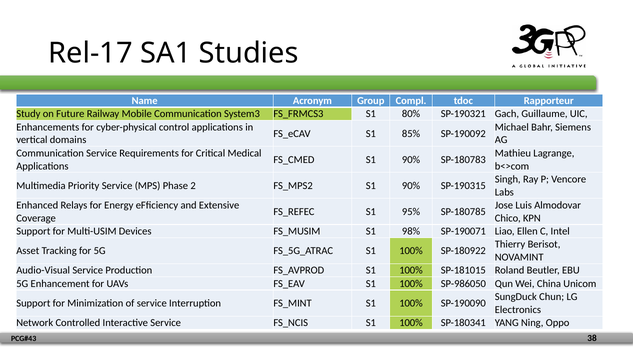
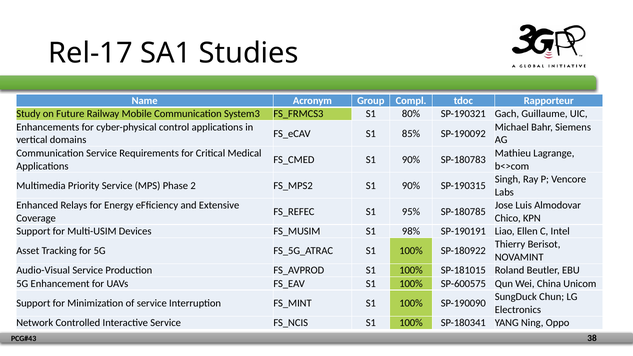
SP-190071: SP-190071 -> SP-190191
SP-986050: SP-986050 -> SP-600575
